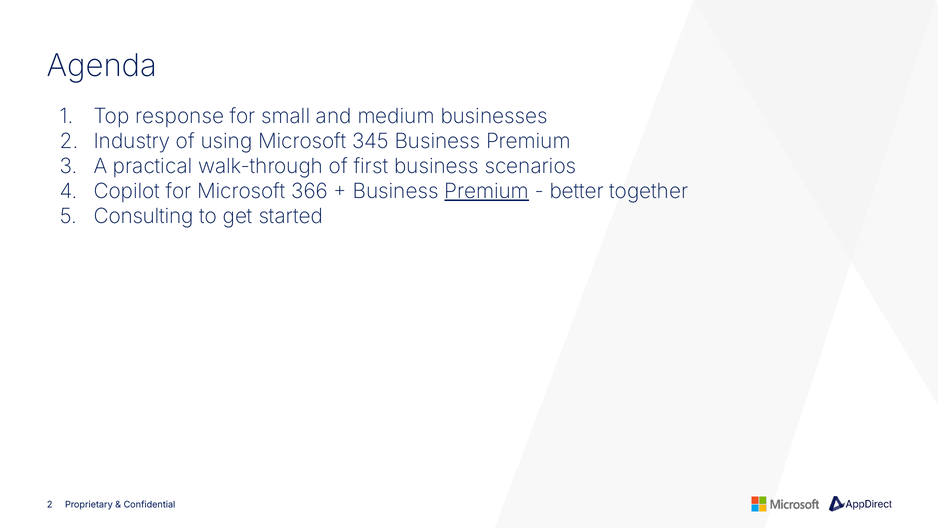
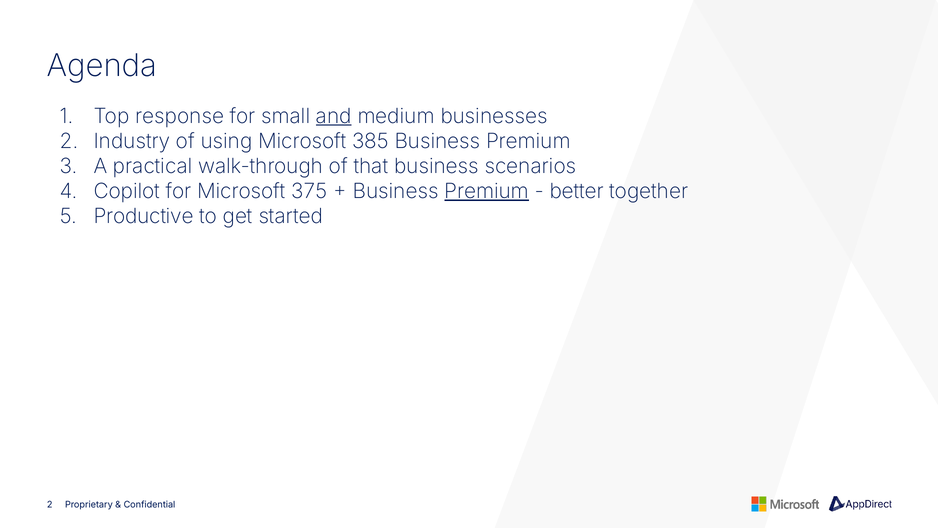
and underline: none -> present
345: 345 -> 385
first: first -> that
366: 366 -> 375
Consulting: Consulting -> Productive
